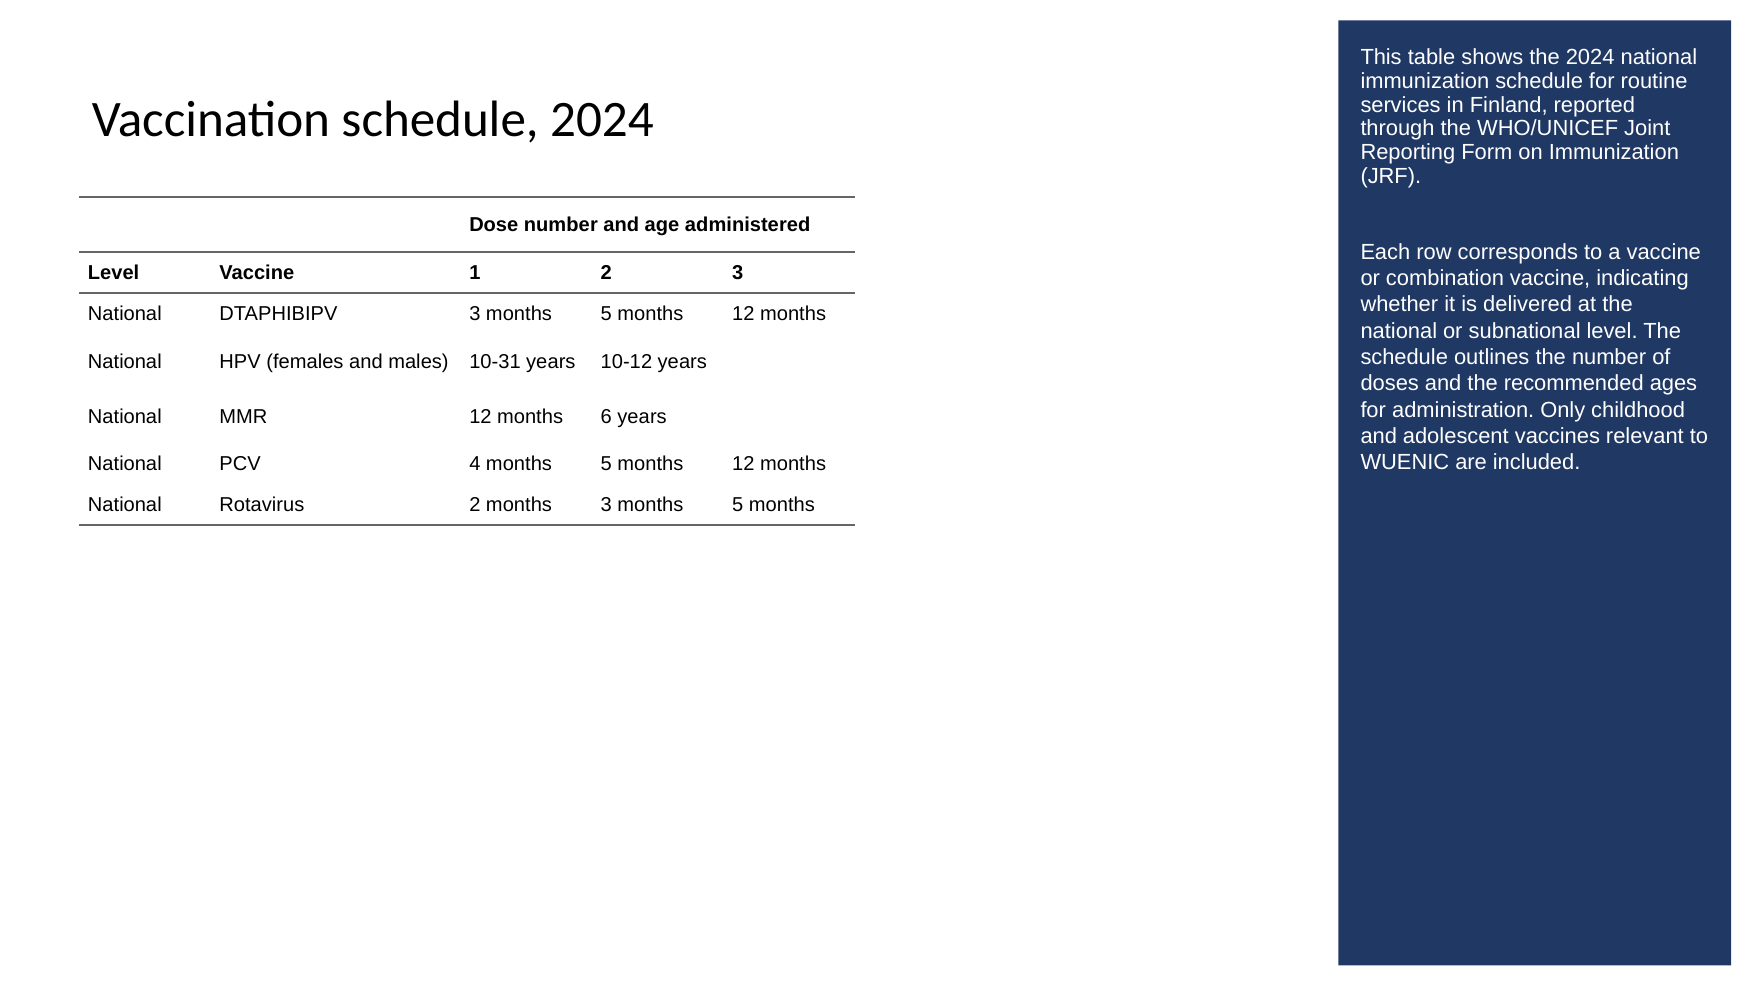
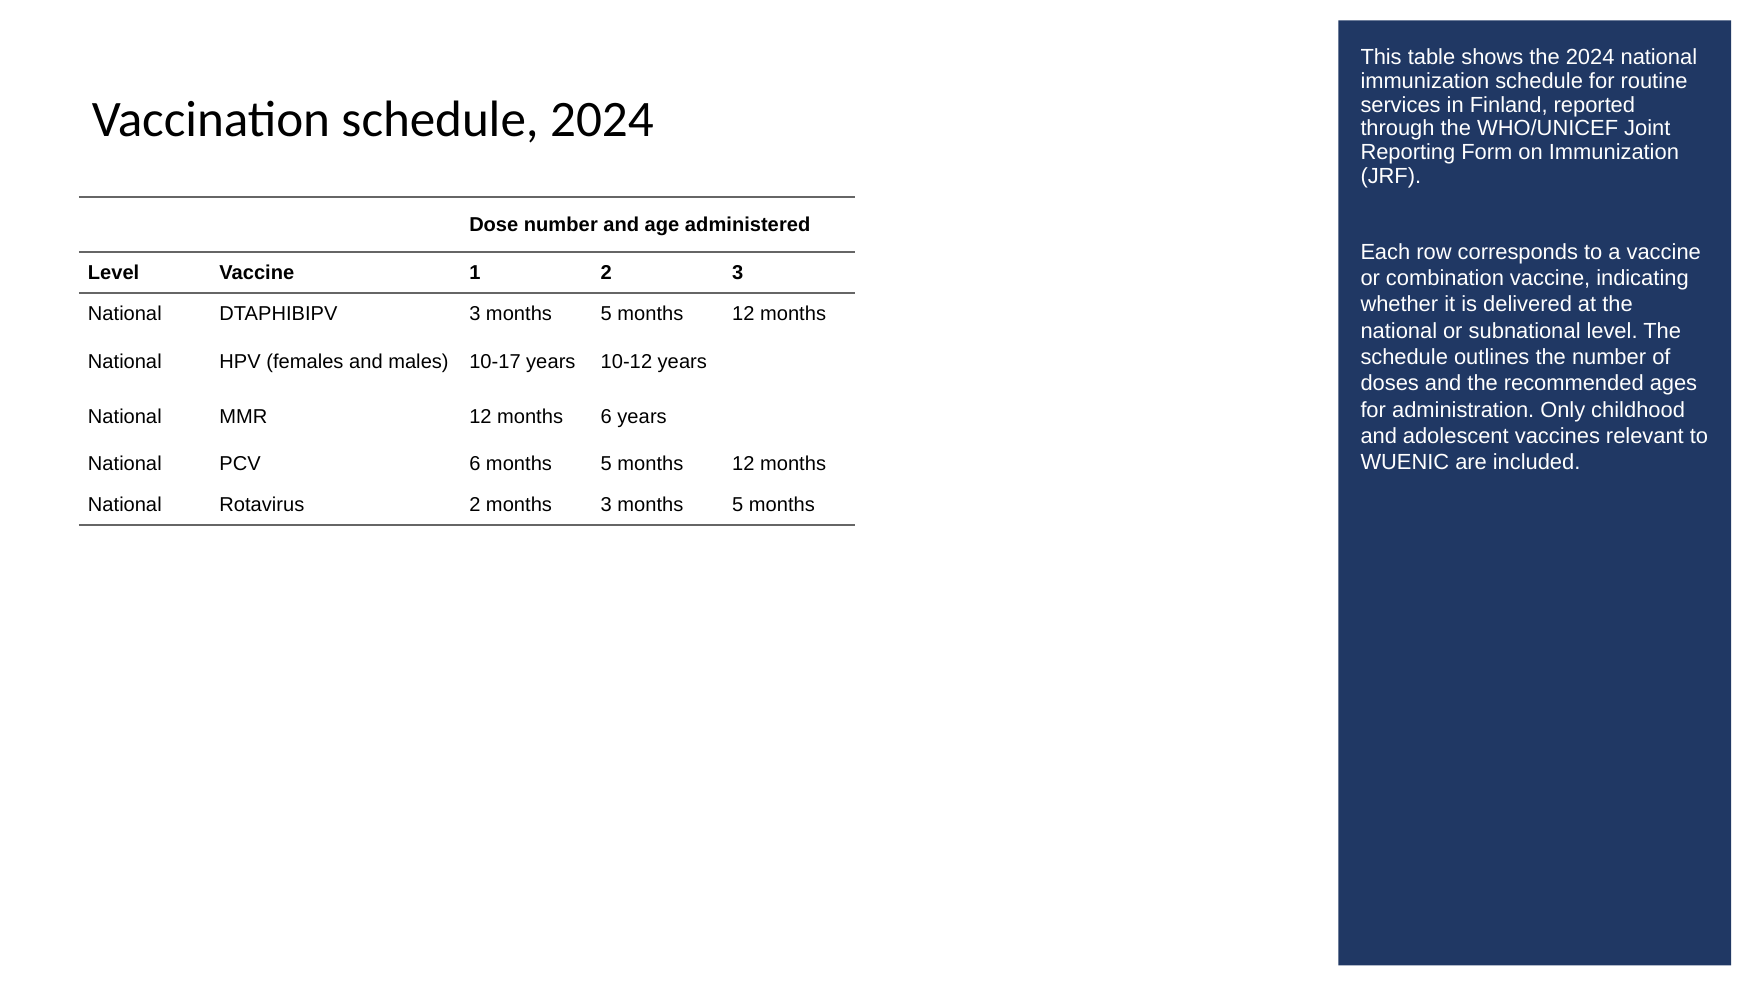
10-31: 10-31 -> 10-17
PCV 4: 4 -> 6
